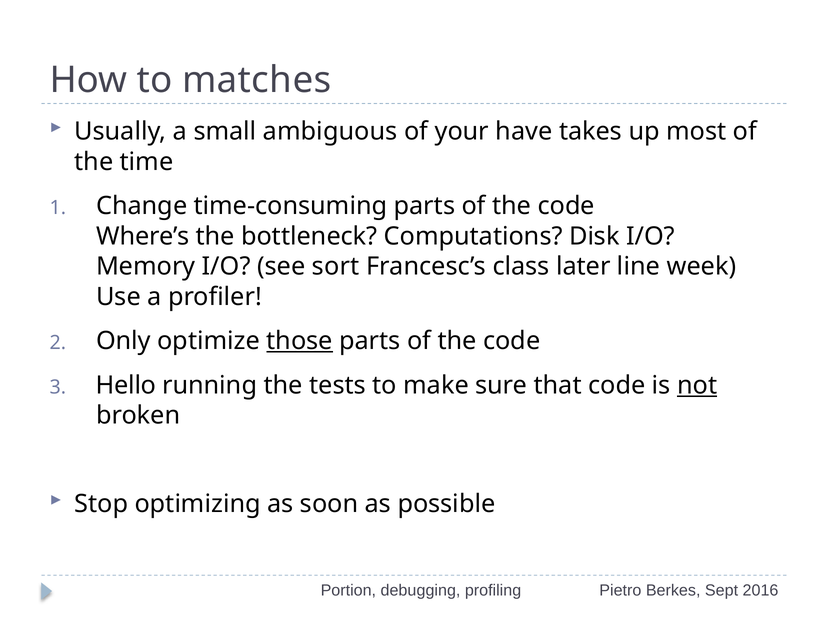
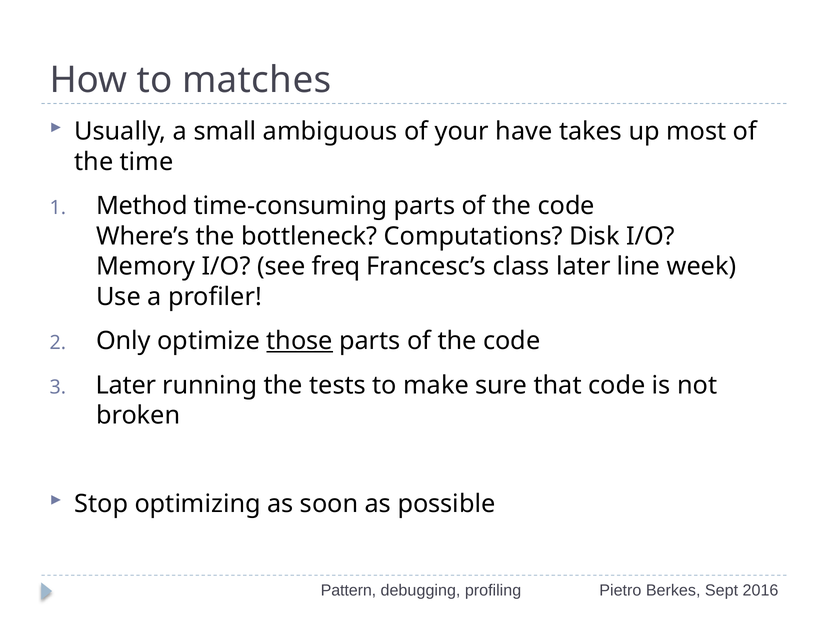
Change: Change -> Method
sort: sort -> freq
Hello at (126, 385): Hello -> Later
not underline: present -> none
Portion: Portion -> Pattern
